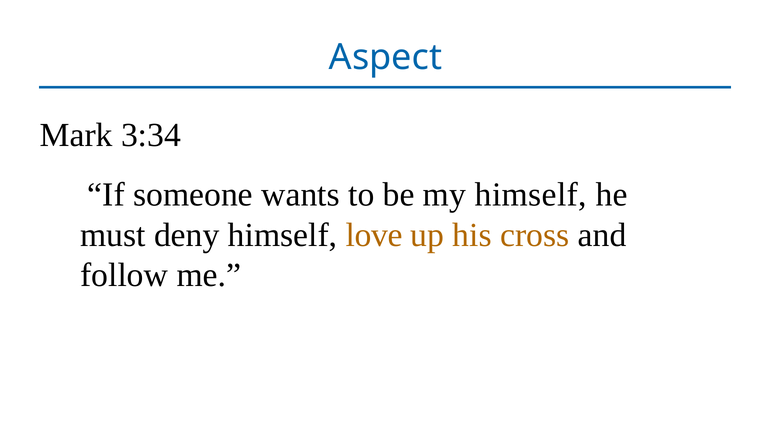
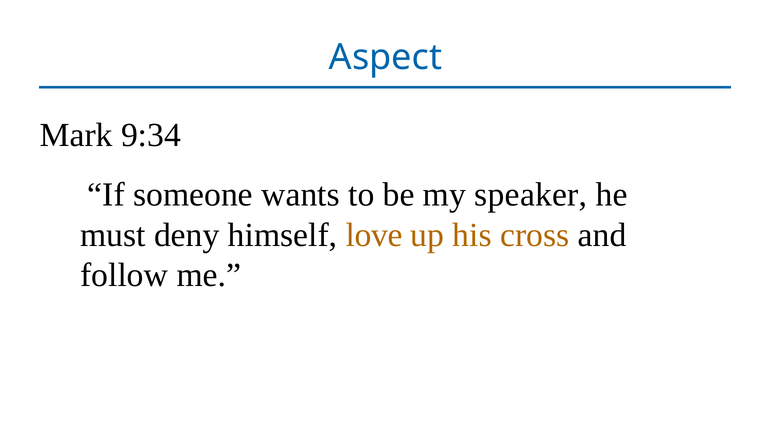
3:34: 3:34 -> 9:34
my himself: himself -> speaker
